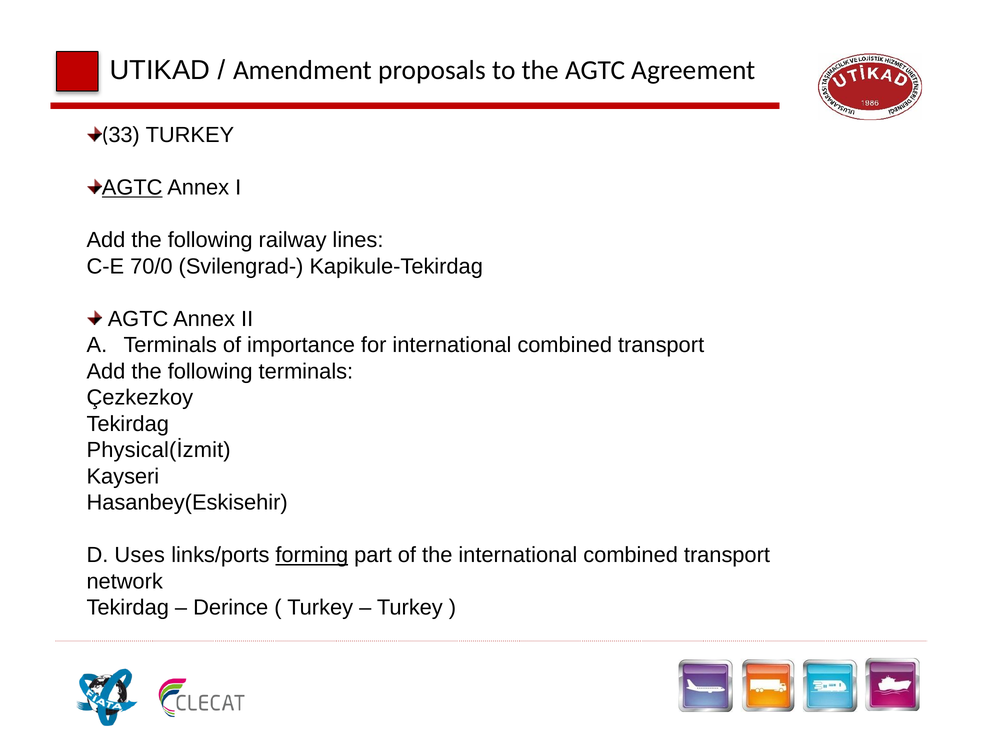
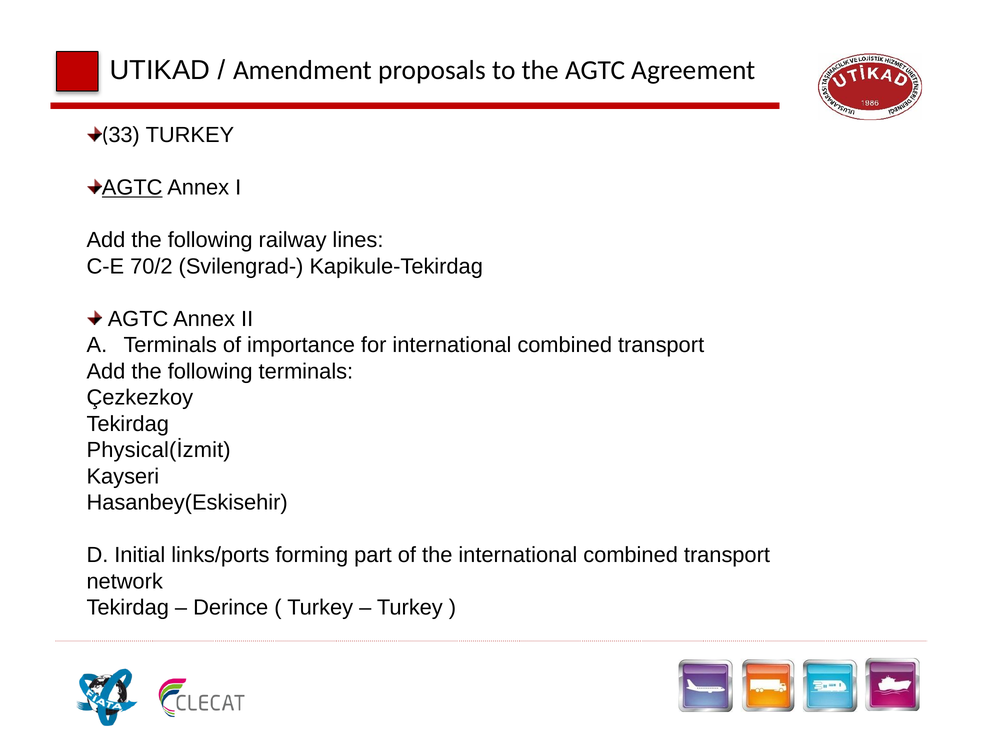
70/0: 70/0 -> 70/2
Uses: Uses -> Initial
forming underline: present -> none
